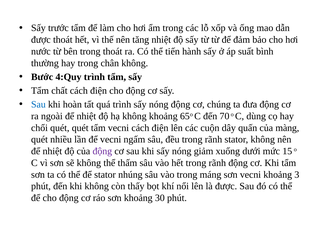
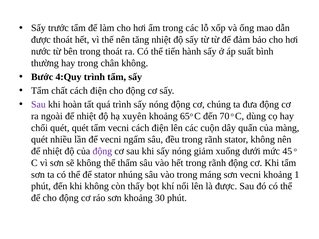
Sau at (38, 105) colour: blue -> purple
hạ không: không -> xuyên
15: 15 -> 45
3: 3 -> 1
